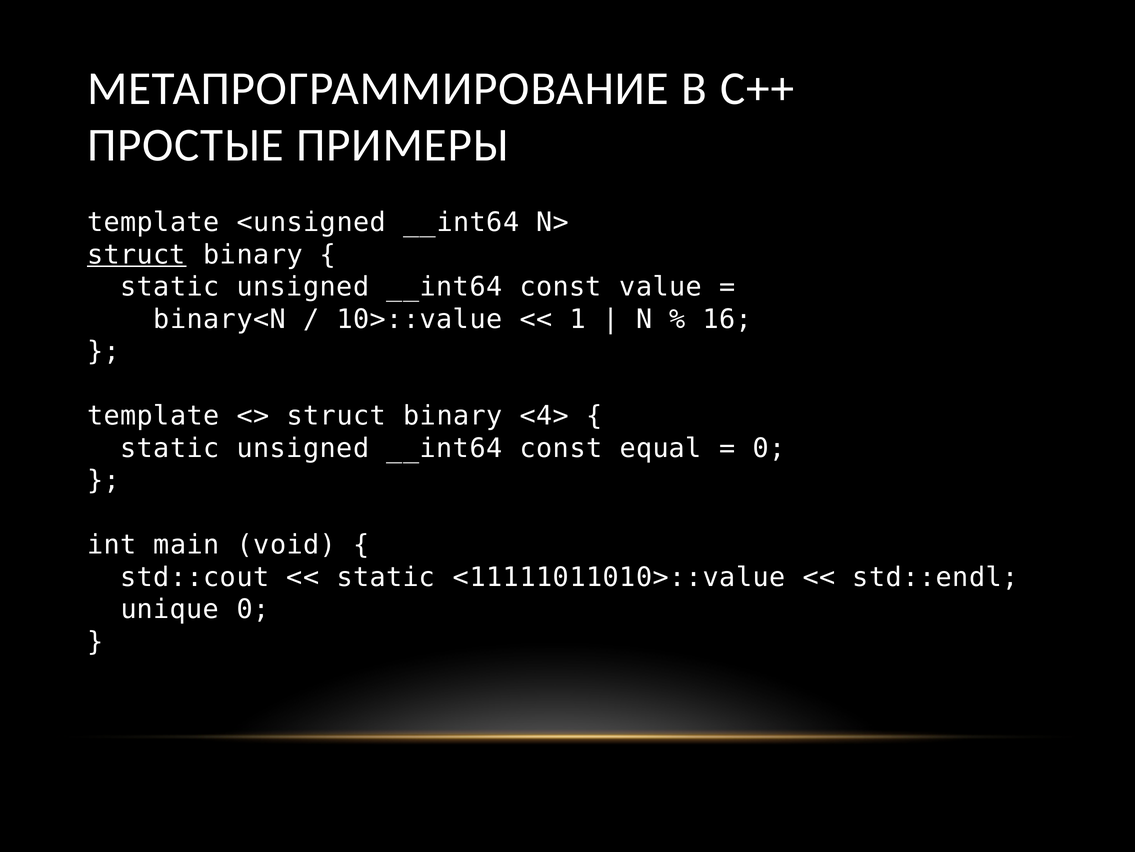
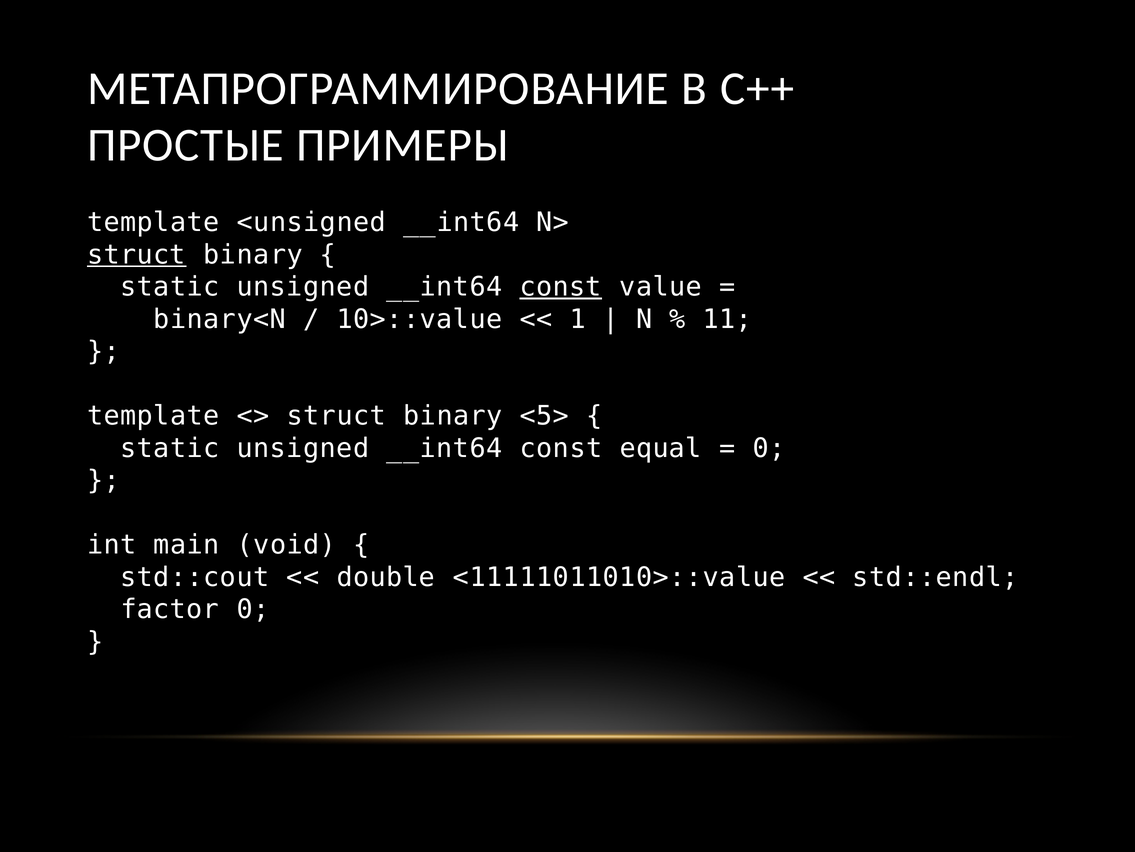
const at (561, 287) underline: none -> present
16: 16 -> 11
<4>: <4> -> <5>
static at (386, 577): static -> double
unique: unique -> factor
